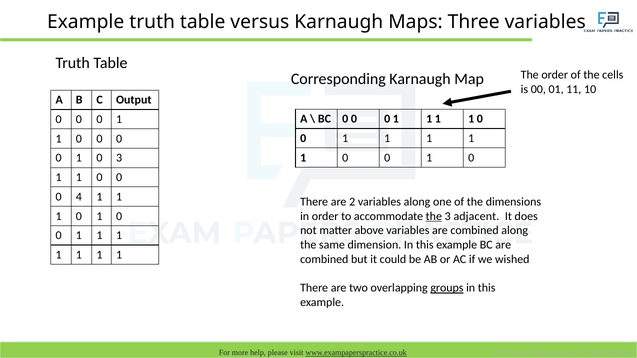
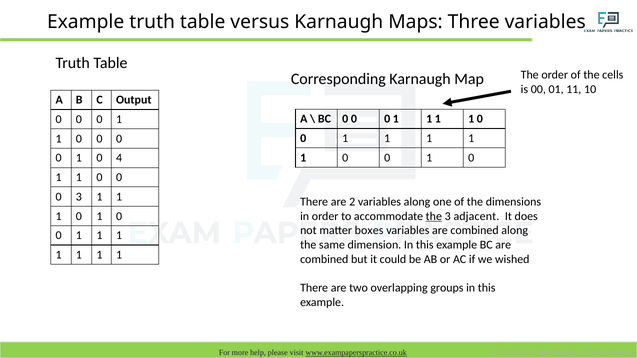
0 3: 3 -> 4
0 4: 4 -> 3
above: above -> boxes
groups underline: present -> none
